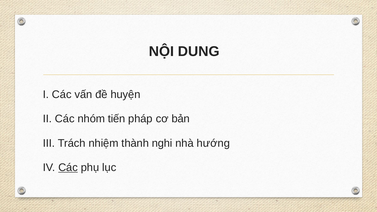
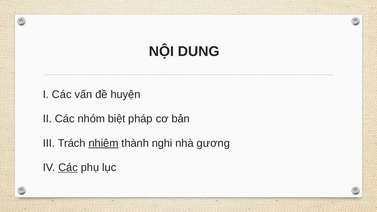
tiến: tiến -> biệt
nhiệm underline: none -> present
hướng: hướng -> gương
